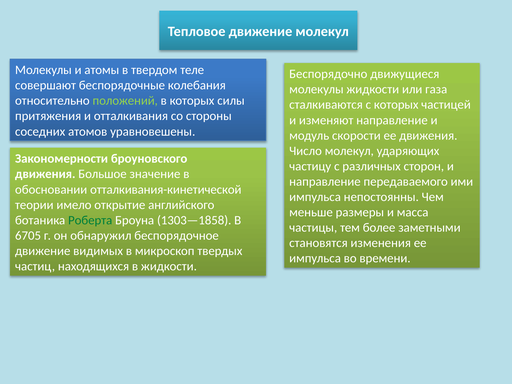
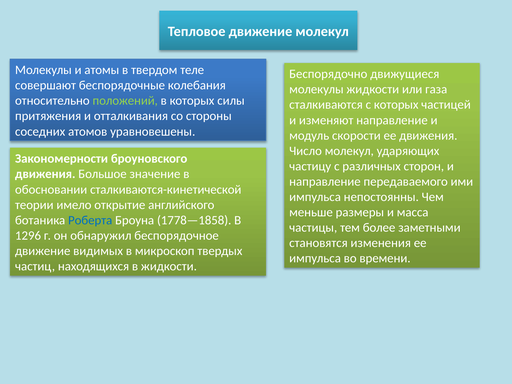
отталкивания-кинетической: отталкивания-кинетической -> сталкиваются-кинетической
Роберта colour: green -> blue
1303—1858: 1303—1858 -> 1778—1858
6705: 6705 -> 1296
